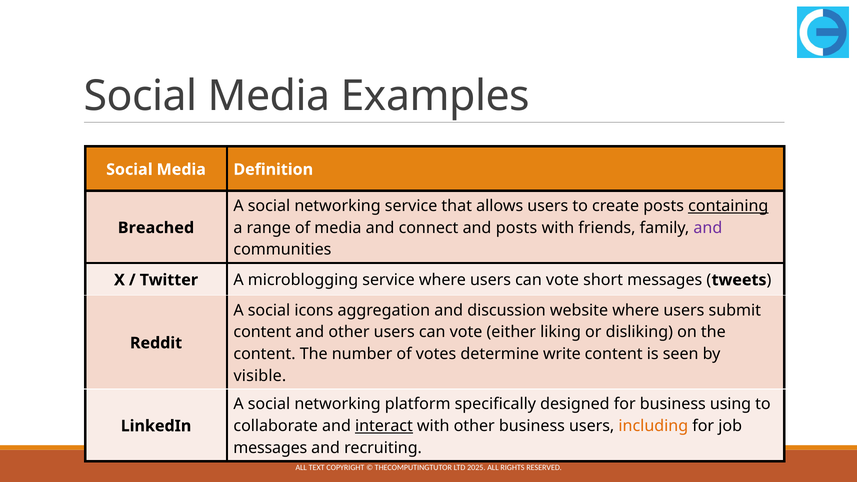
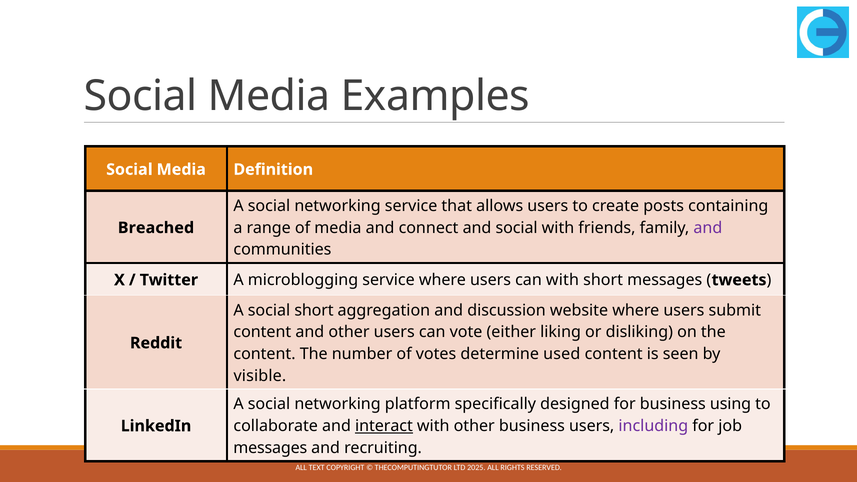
containing underline: present -> none
and posts: posts -> social
where users can vote: vote -> with
social icons: icons -> short
write: write -> used
including colour: orange -> purple
